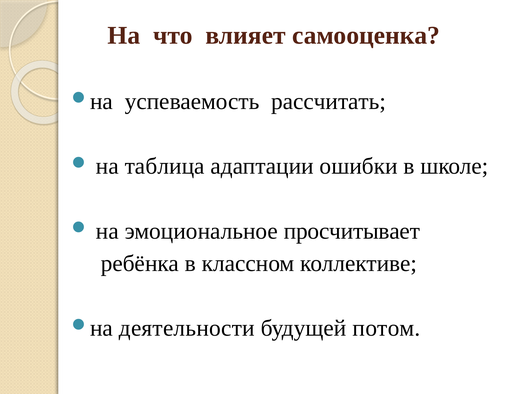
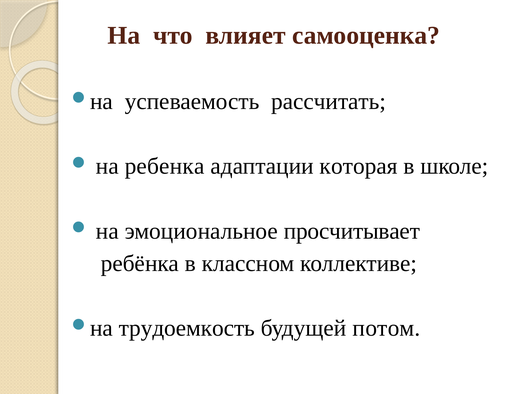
таблица: таблица -> ребенка
ошибки: ошибки -> которая
деятельности: деятельности -> трудоемкость
